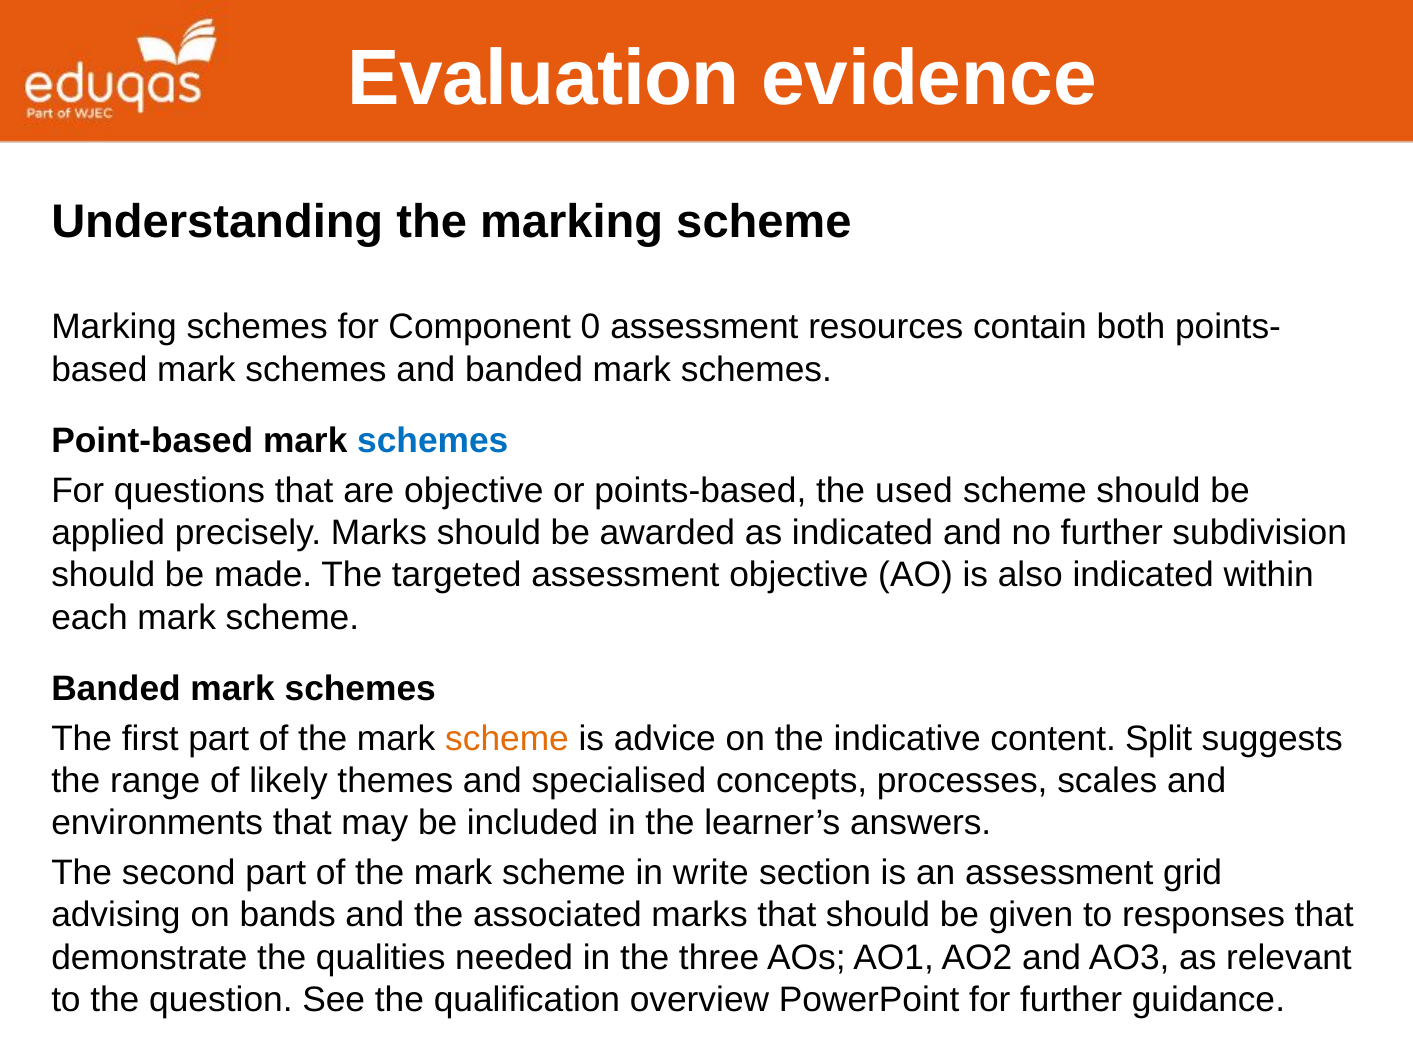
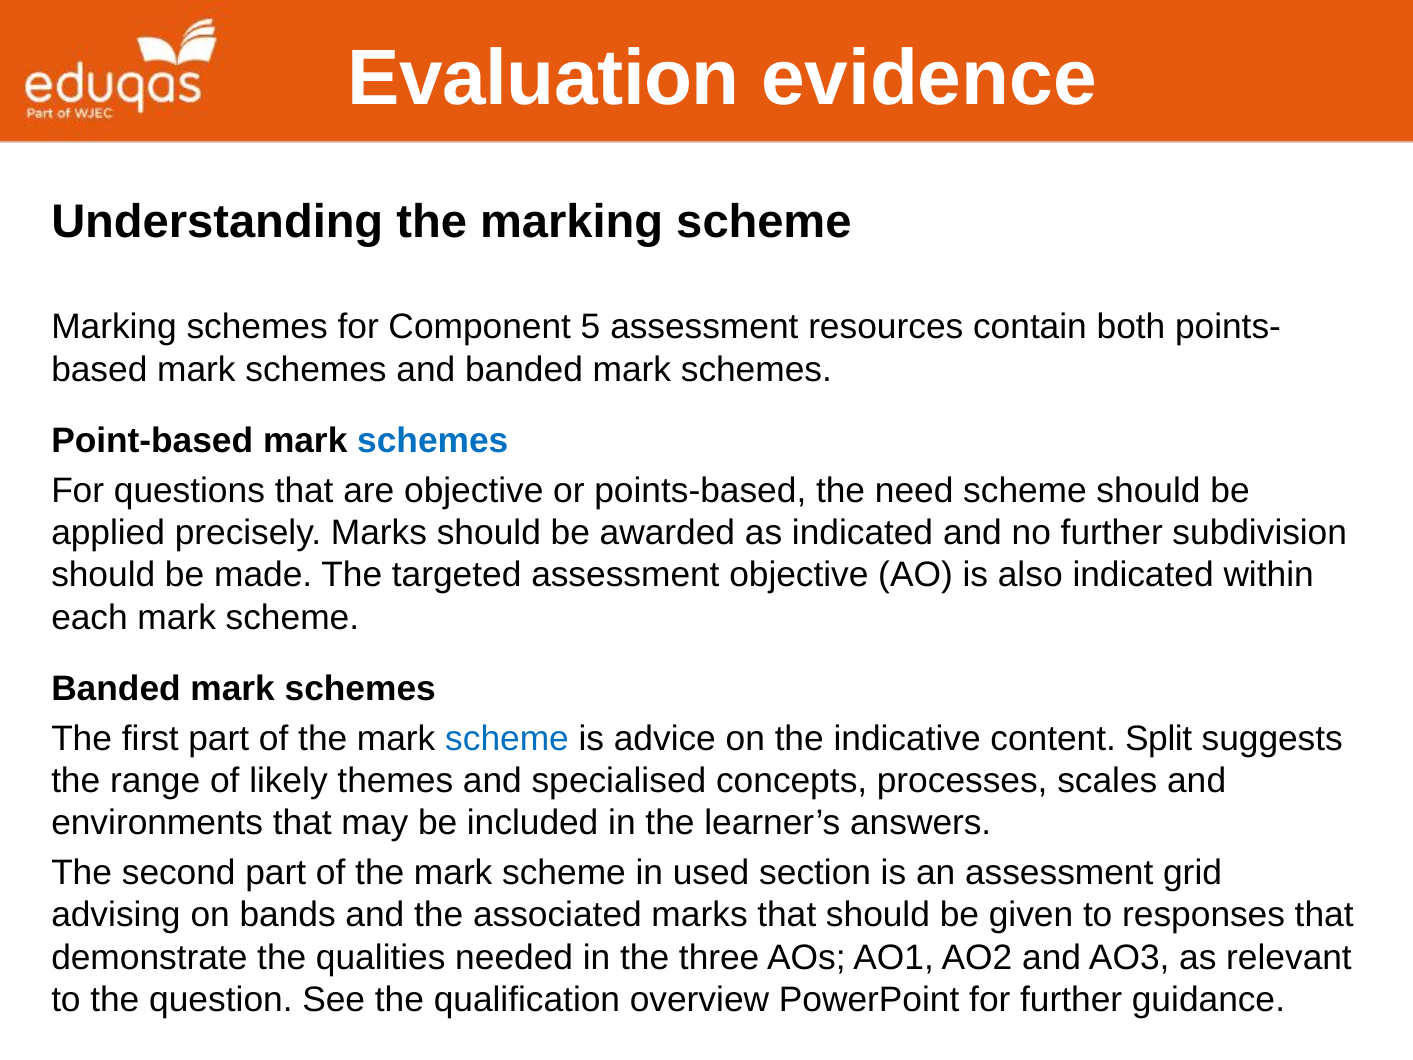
0: 0 -> 5
used: used -> need
scheme at (507, 738) colour: orange -> blue
write: write -> used
